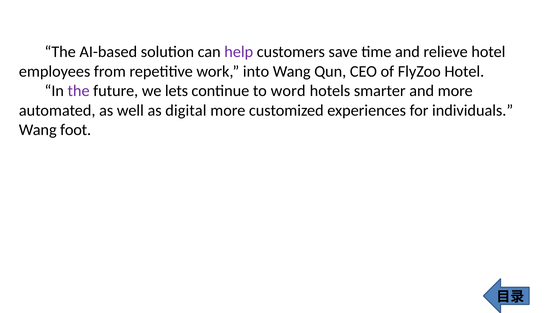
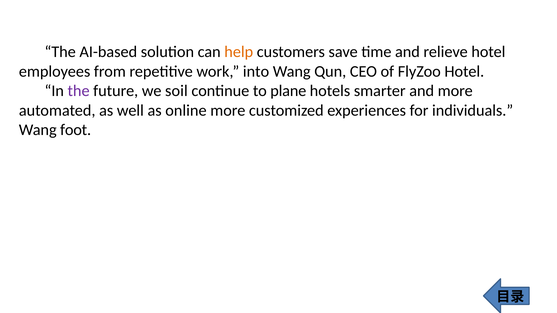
help colour: purple -> orange
lets: lets -> soil
word: word -> plane
digital: digital -> online
